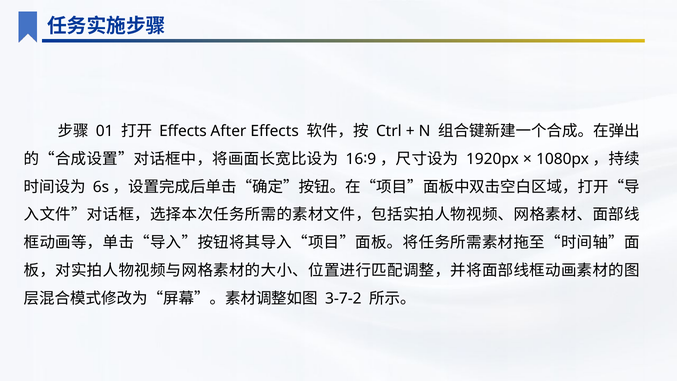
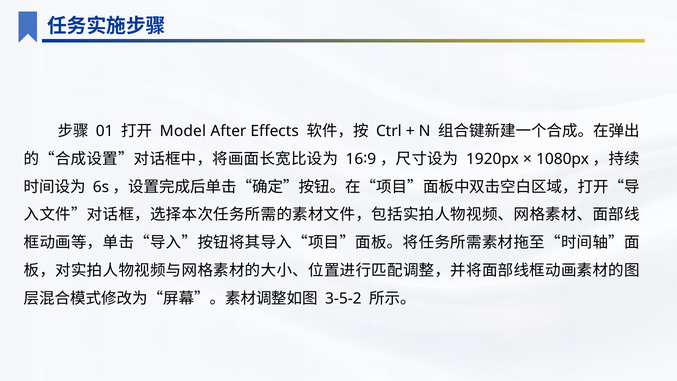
Effects at (183, 131): Effects -> Model
3-7-2: 3-7-2 -> 3-5-2
